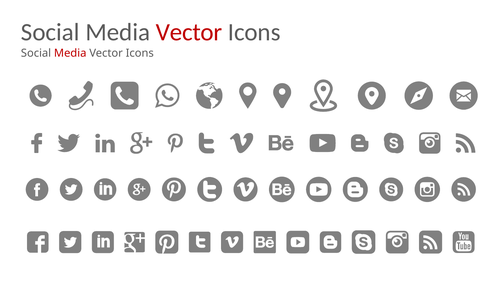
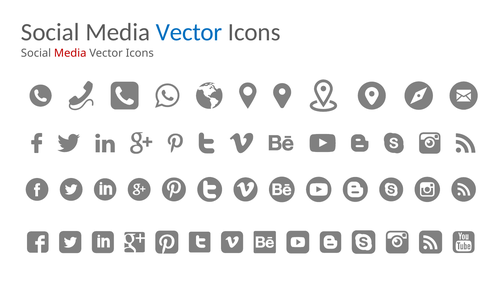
Vector at (189, 32) colour: red -> blue
